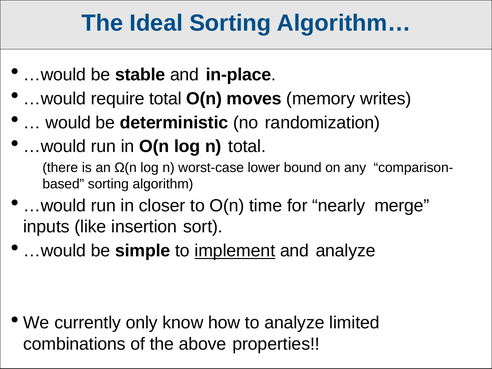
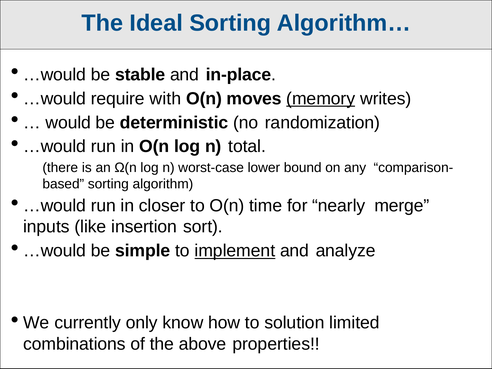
require total: total -> with
memory underline: none -> present
to analyze: analyze -> solution
